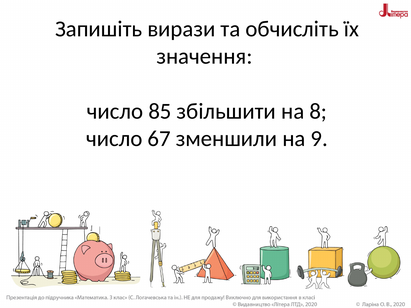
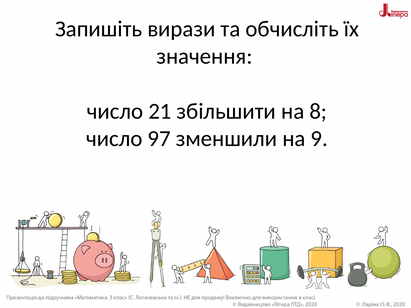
85: 85 -> 21
67: 67 -> 97
